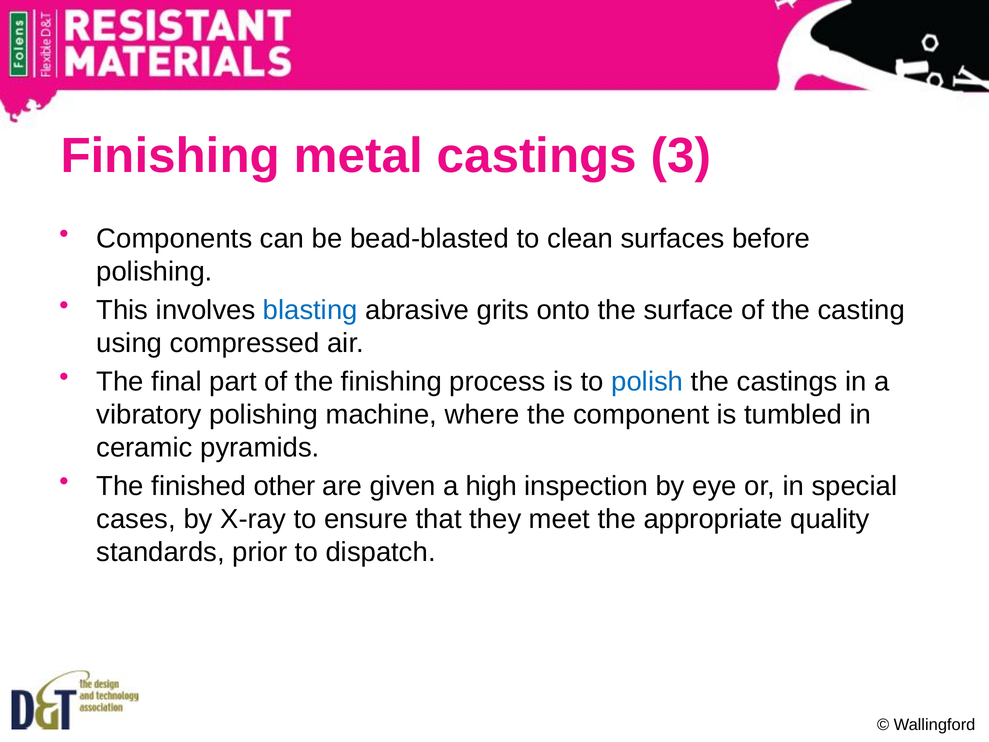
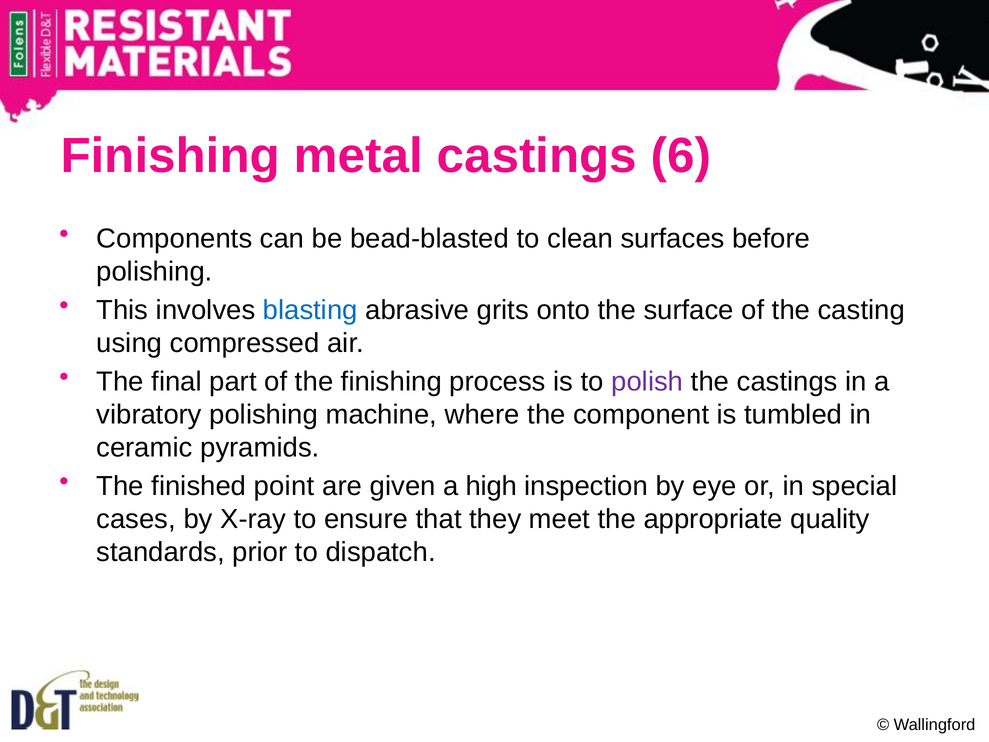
3: 3 -> 6
polish colour: blue -> purple
other: other -> point
